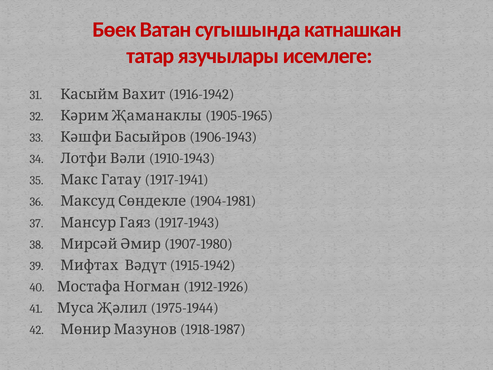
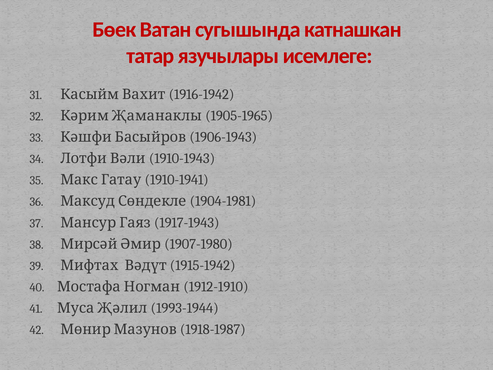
1917-1941: 1917-1941 -> 1910-1941
1912-1926: 1912-1926 -> 1912-1910
1975-1944: 1975-1944 -> 1993-1944
